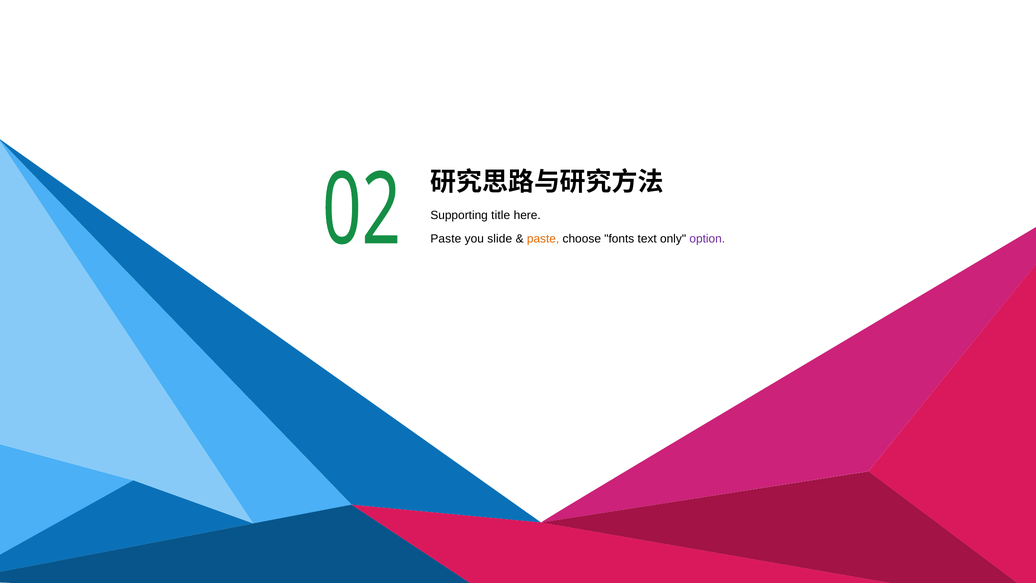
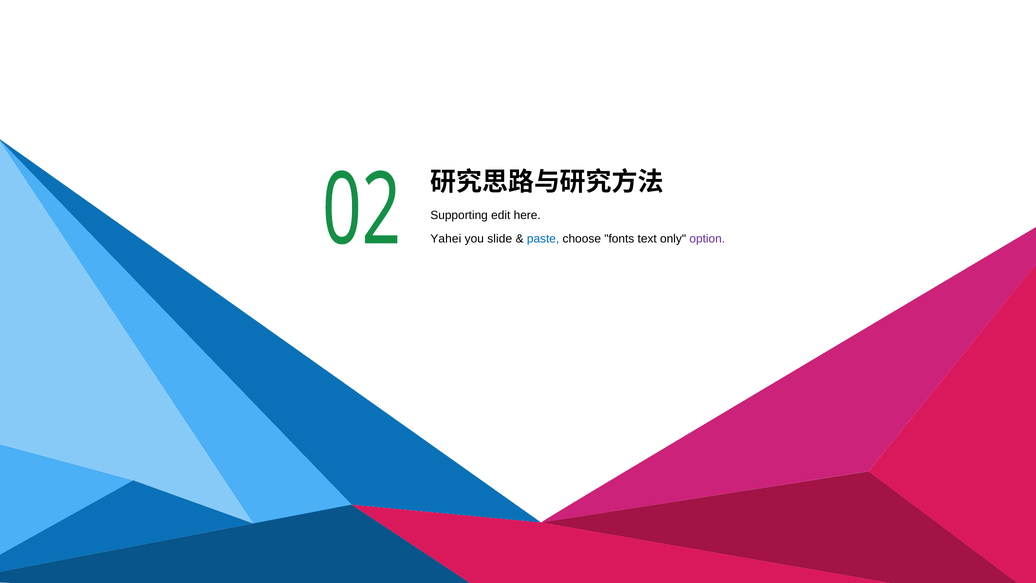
title: title -> edit
Paste at (446, 239): Paste -> Yahei
paste at (543, 239) colour: orange -> blue
